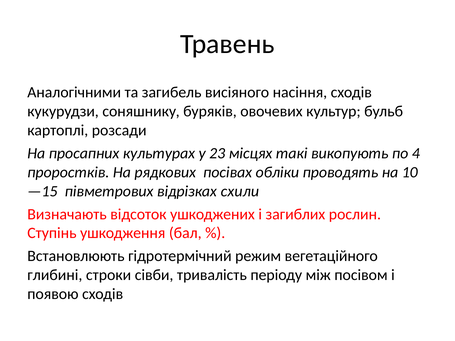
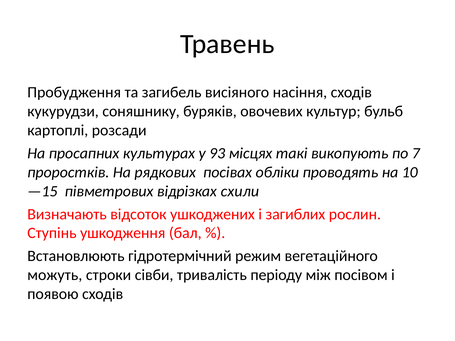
Аналогічними: Аналогічними -> Пробудження
23: 23 -> 93
4: 4 -> 7
глибині: глибині -> можуть
